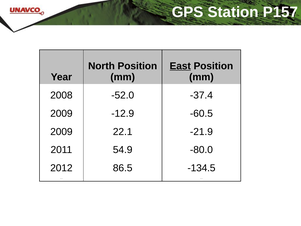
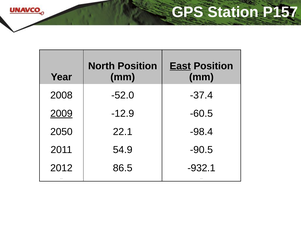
2009 at (61, 113) underline: none -> present
2009 at (61, 132): 2009 -> 2050
-21.9: -21.9 -> -98.4
-80.0: -80.0 -> -90.5
-134.5: -134.5 -> -932.1
